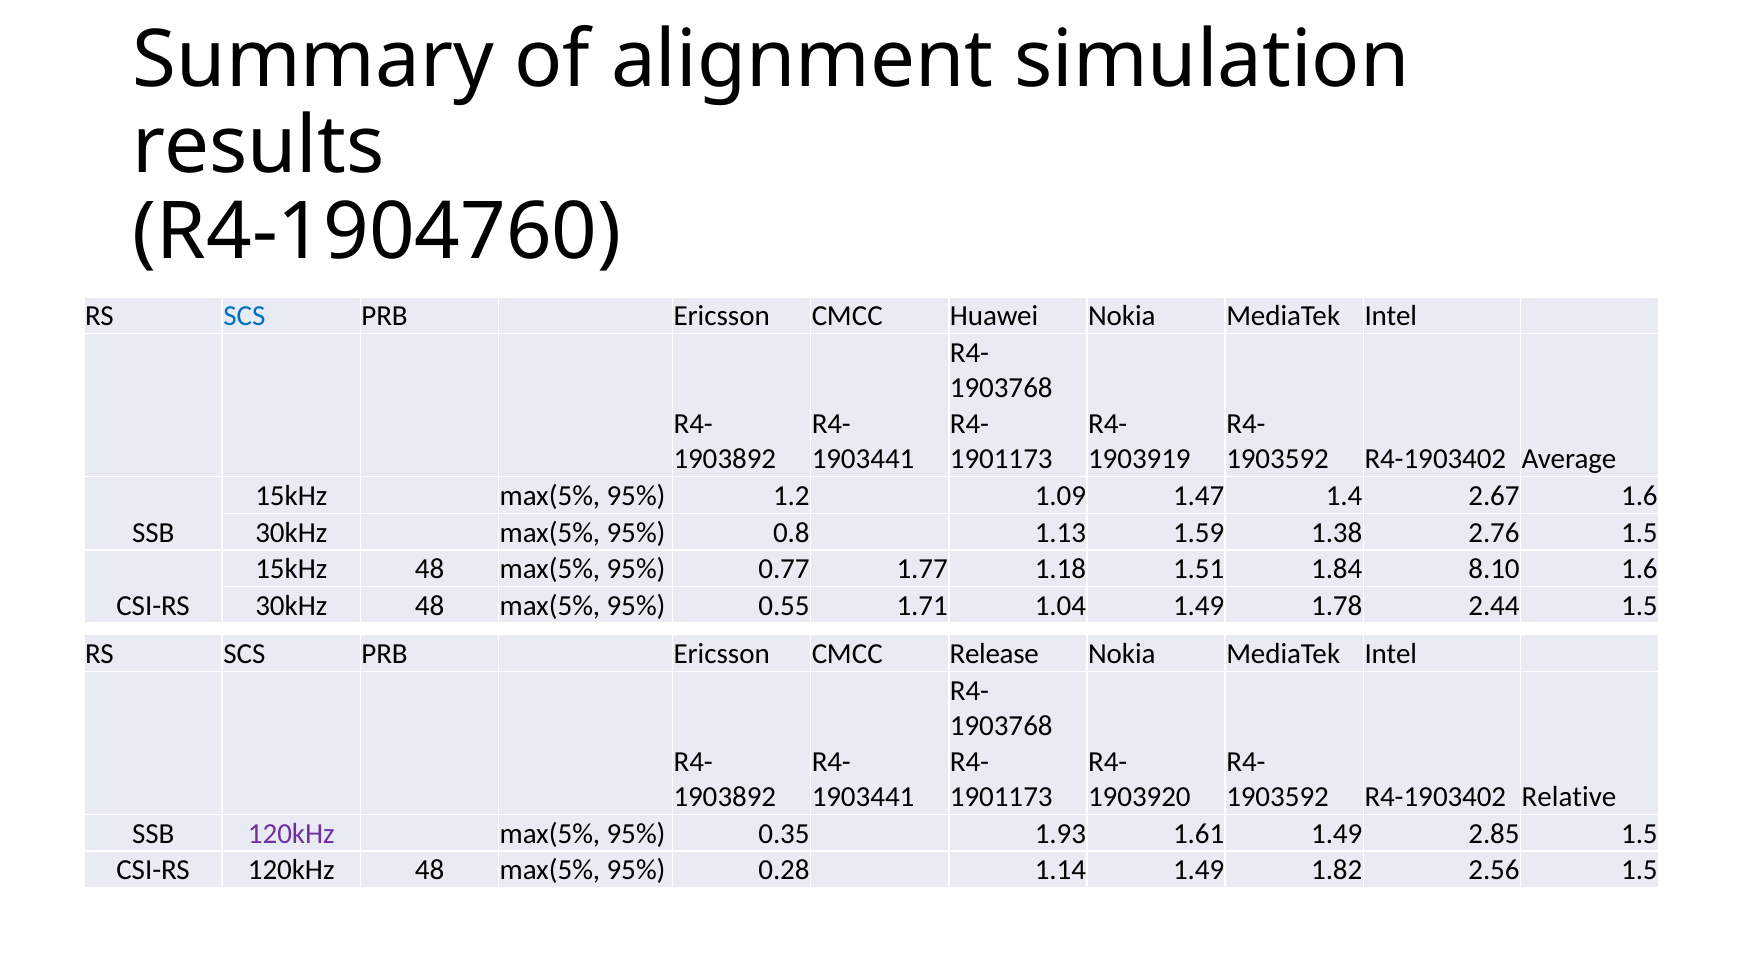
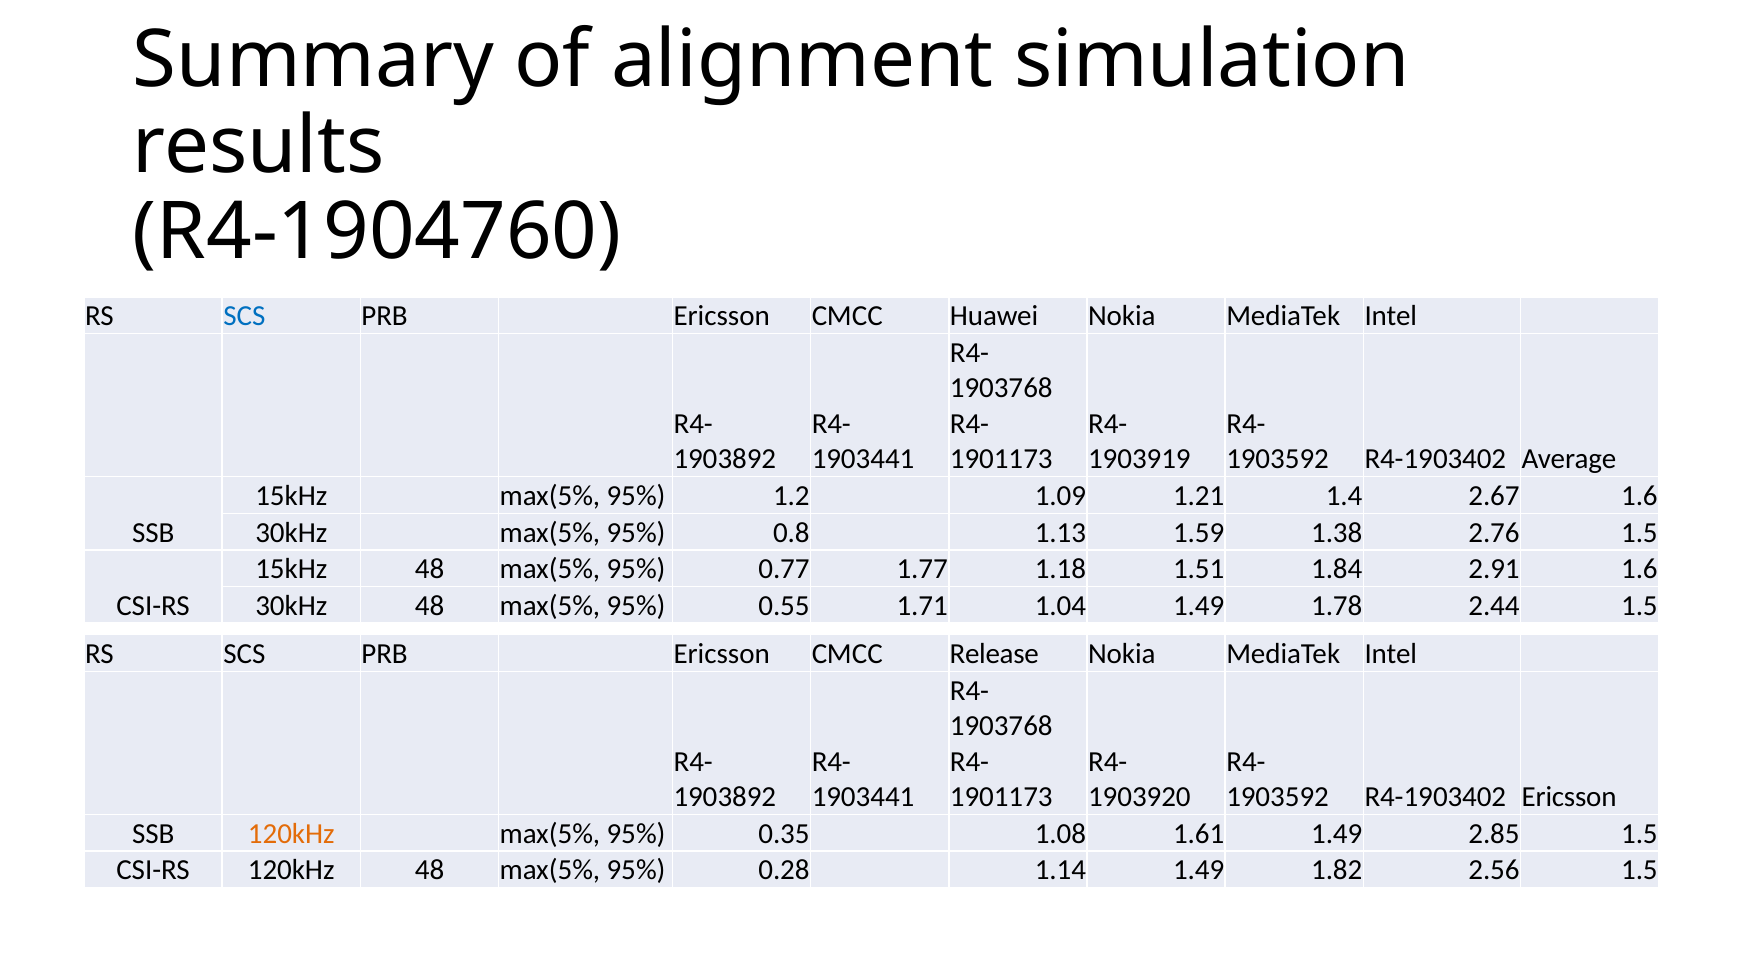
1.47: 1.47 -> 1.21
8.10: 8.10 -> 2.91
R4-1903402 Relative: Relative -> Ericsson
120kHz at (291, 834) colour: purple -> orange
1.93: 1.93 -> 1.08
